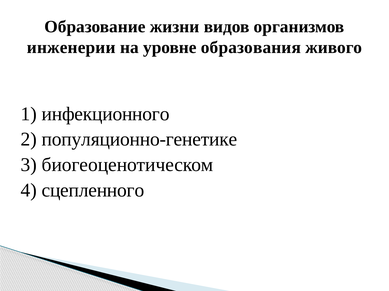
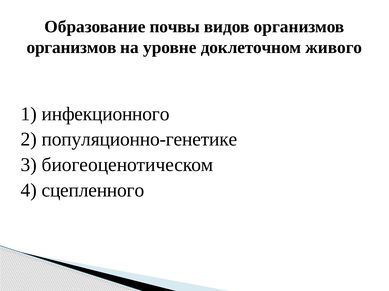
жизни: жизни -> почвы
инженерии at (71, 48): инженерии -> организмов
образования: образования -> доклеточном
